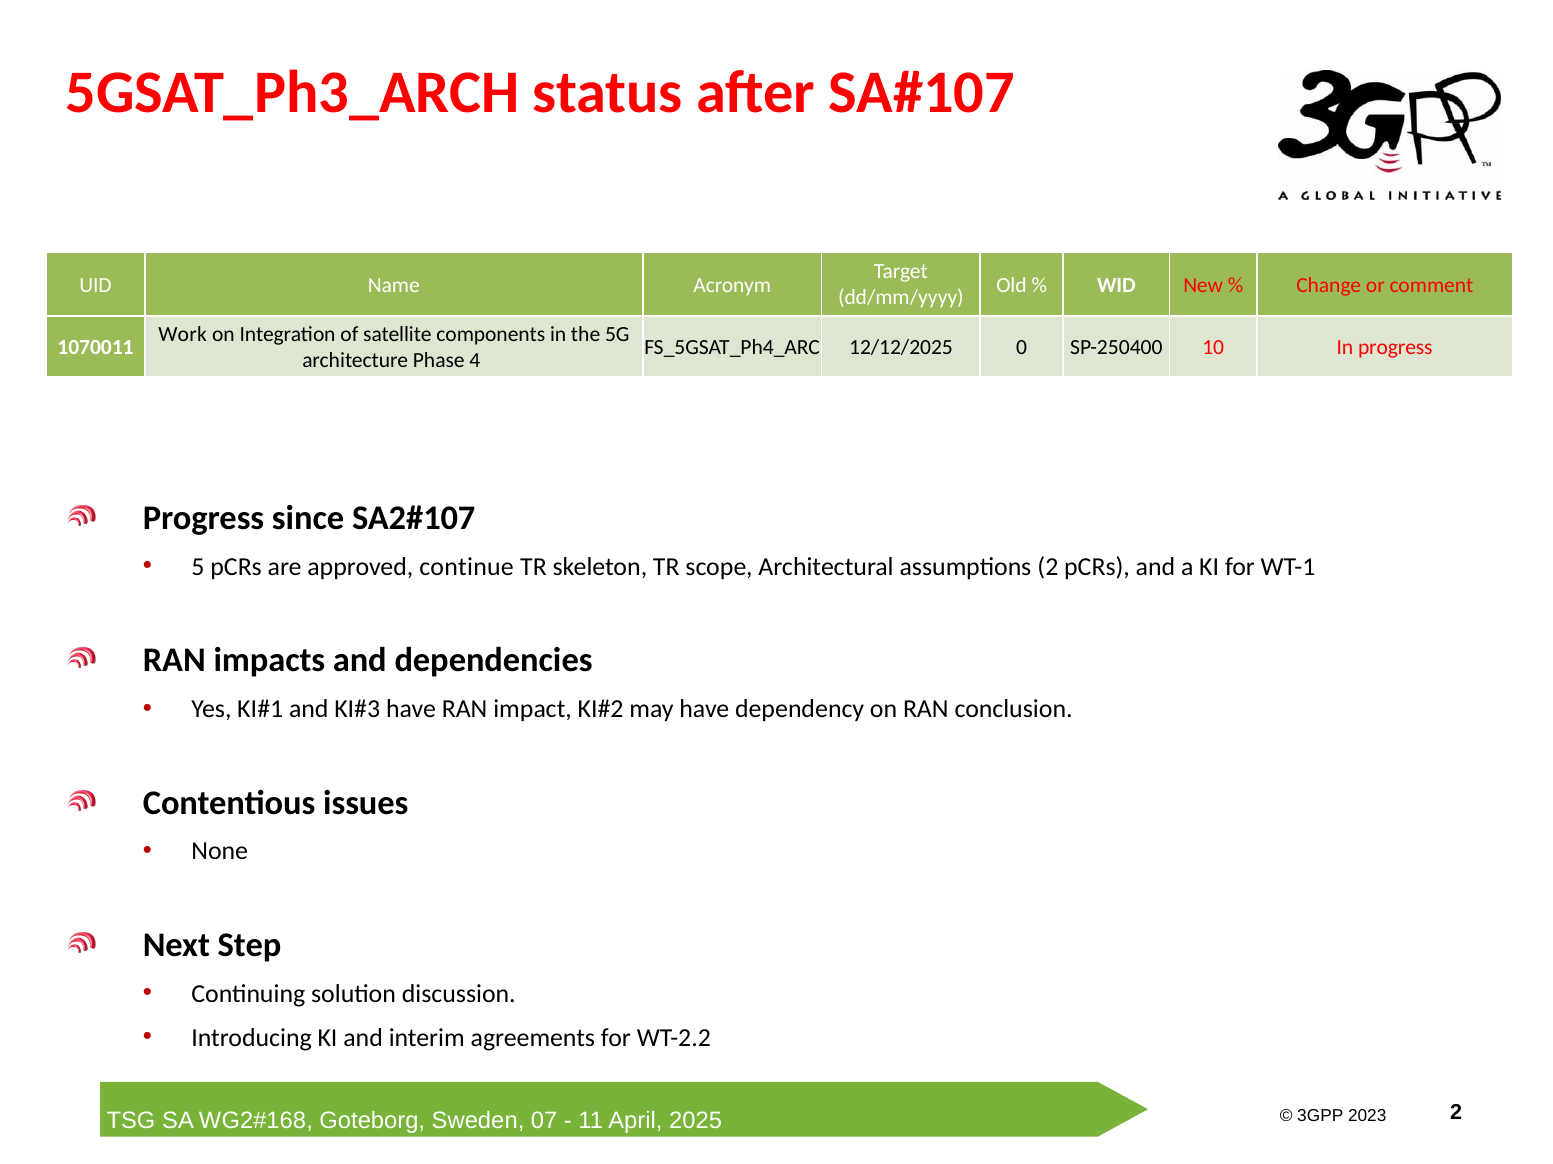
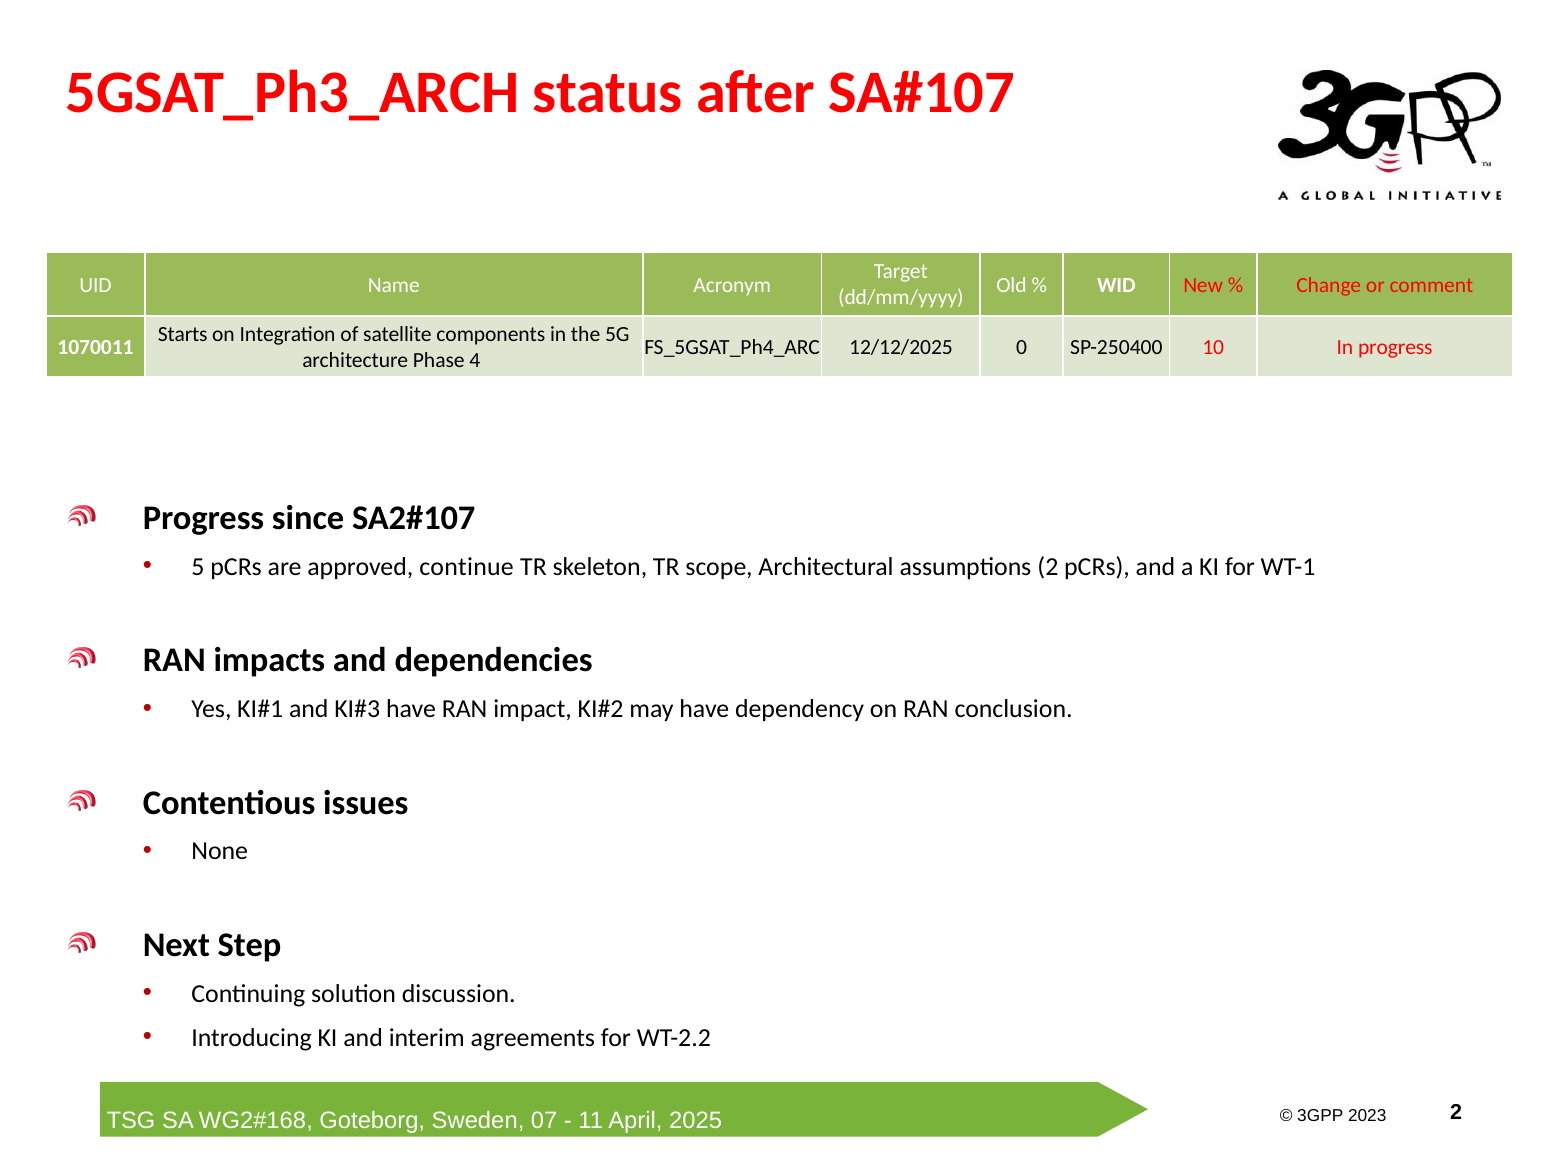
Work: Work -> Starts
